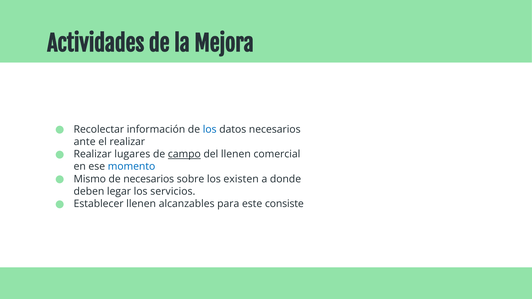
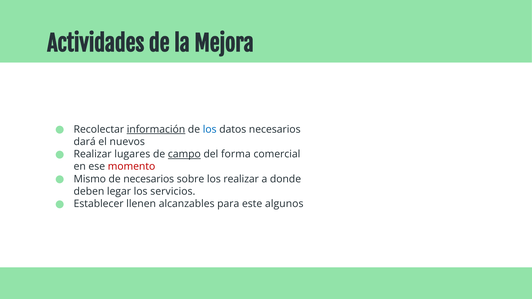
información underline: none -> present
ante: ante -> dará
el realizar: realizar -> nuevos
del llenen: llenen -> forma
momento colour: blue -> red
los existen: existen -> realizar
consiste: consiste -> algunos
